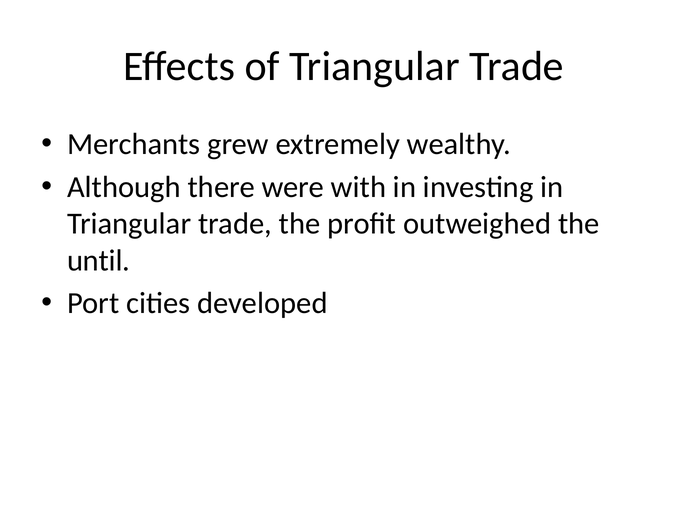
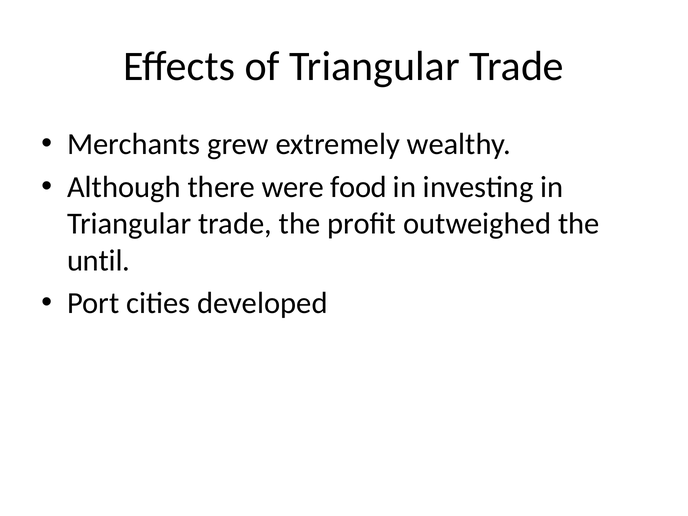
with: with -> food
